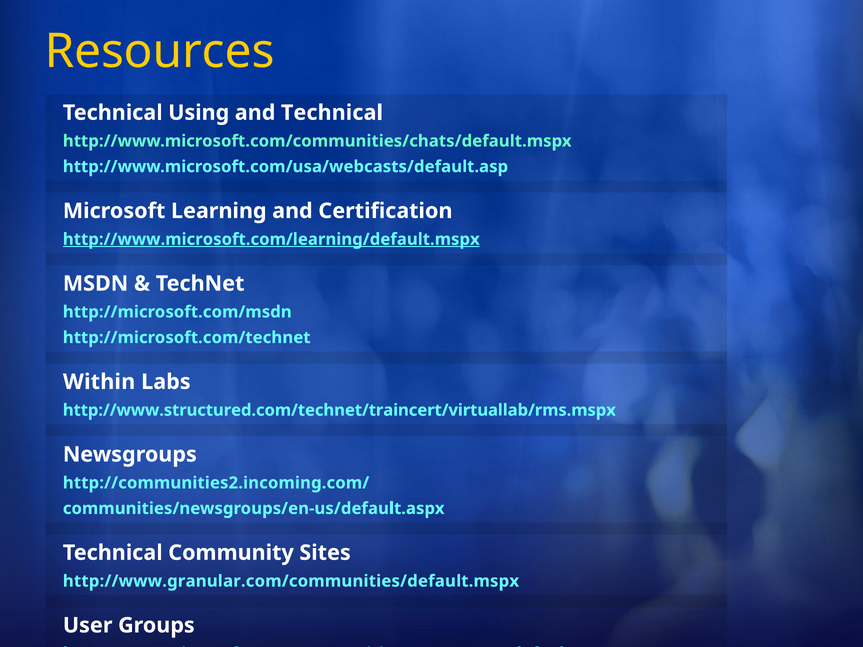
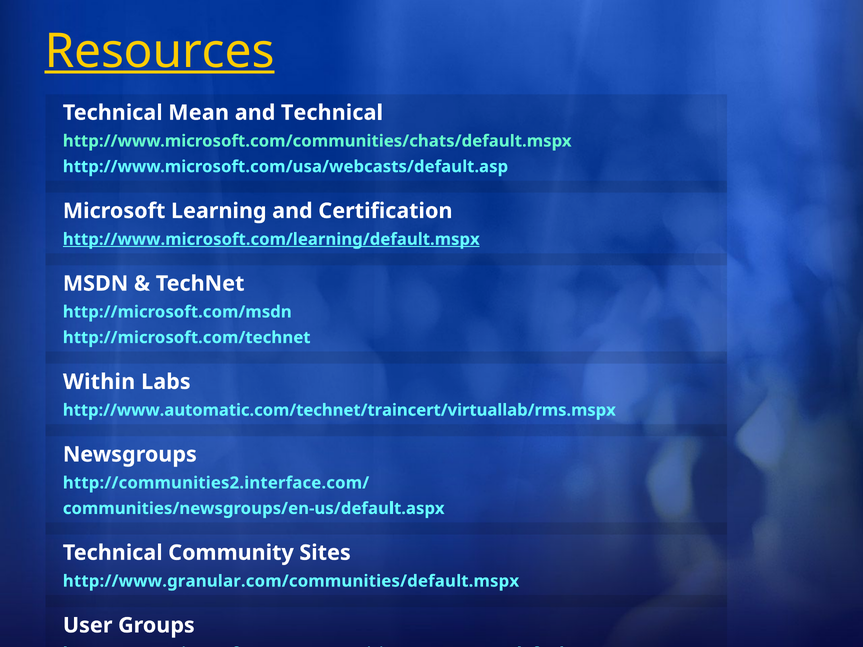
Resources underline: none -> present
Using: Using -> Mean
http://www.structured.com/technet/traincert/virtuallab/rms.mspx: http://www.structured.com/technet/traincert/virtuallab/rms.mspx -> http://www.automatic.com/technet/traincert/virtuallab/rms.mspx
http://communities2.incoming.com/: http://communities2.incoming.com/ -> http://communities2.interface.com/
